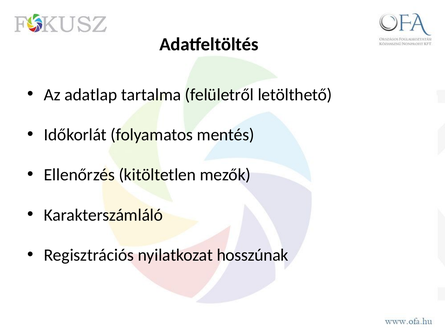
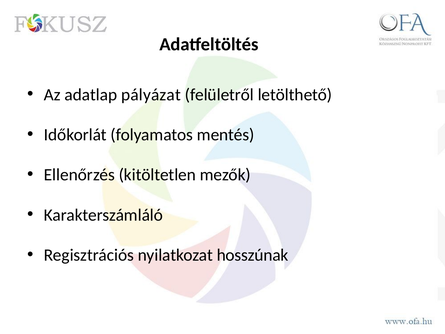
tartalma: tartalma -> pályázat
